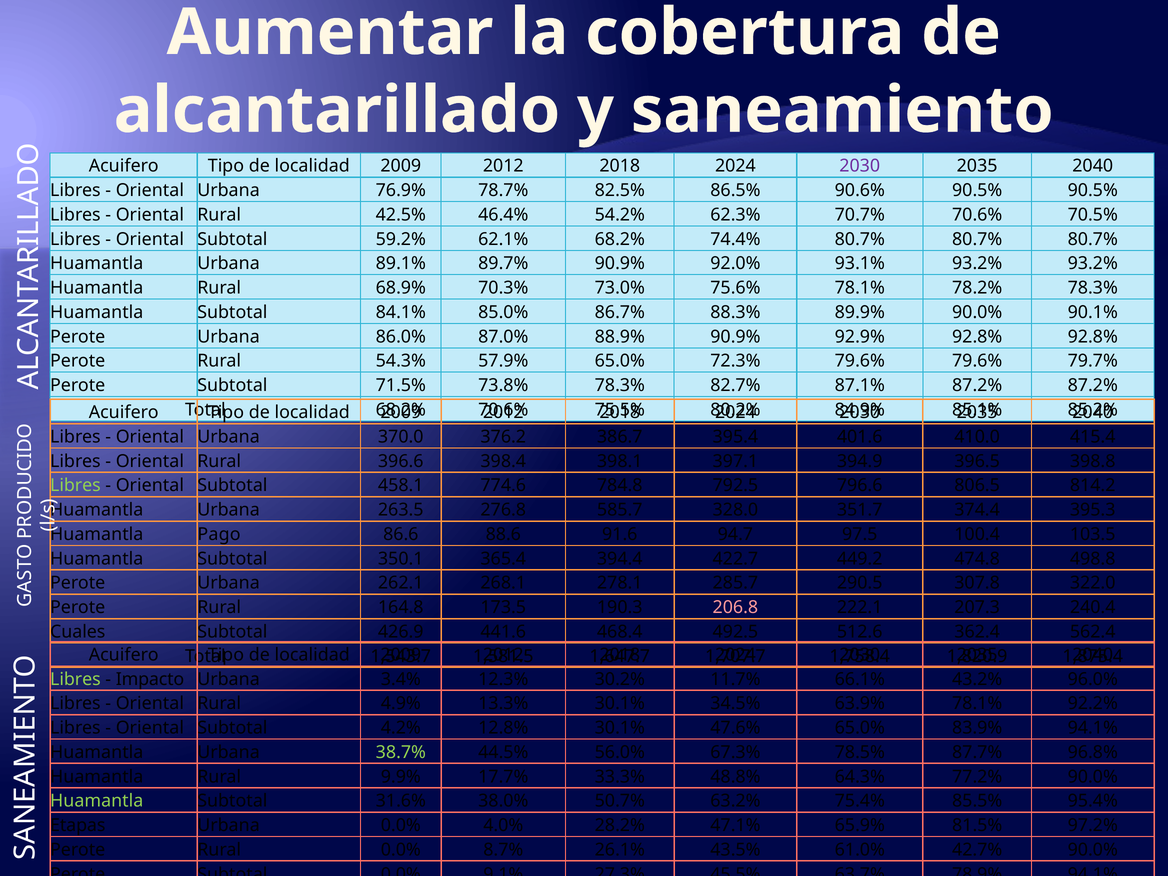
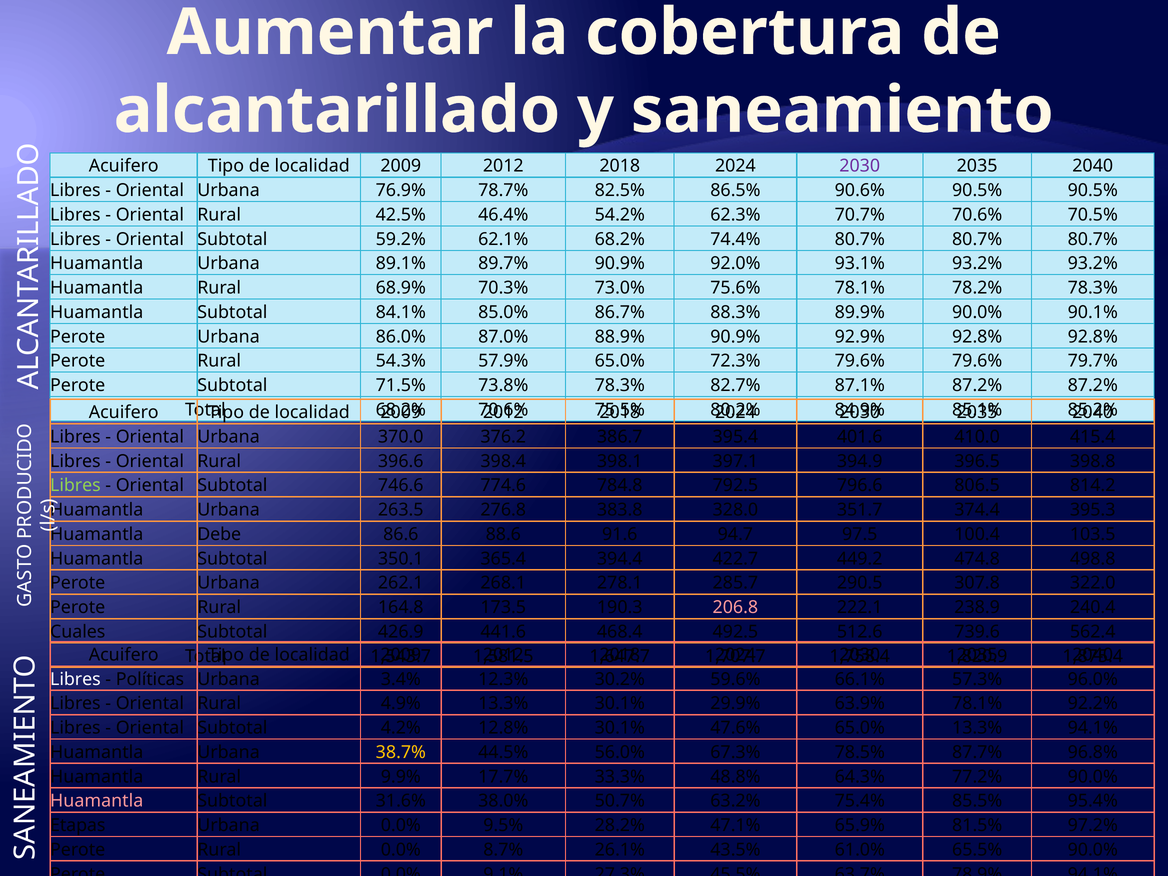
458.1: 458.1 -> 746.6
585.7: 585.7 -> 383.8
Pago: Pago -> Debe
207.3: 207.3 -> 238.9
362.4: 362.4 -> 739.6
Libres at (75, 679) colour: light green -> white
Impacto: Impacto -> Políticas
11.7%: 11.7% -> 59.6%
43.2%: 43.2% -> 57.3%
34.5%: 34.5% -> 29.9%
65.0% 83.9%: 83.9% -> 13.3%
38.7% colour: light green -> yellow
Huamantla at (97, 801) colour: light green -> pink
0.0% 4.0%: 4.0% -> 9.5%
42.7%: 42.7% -> 65.5%
